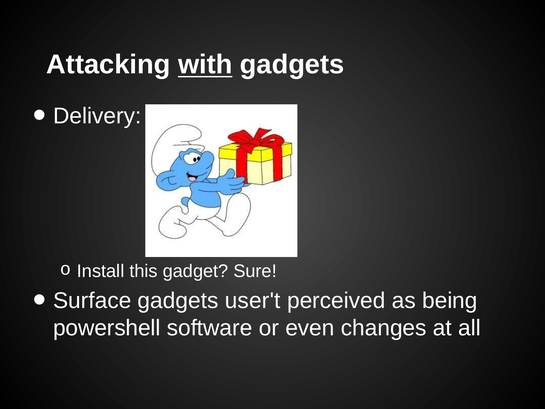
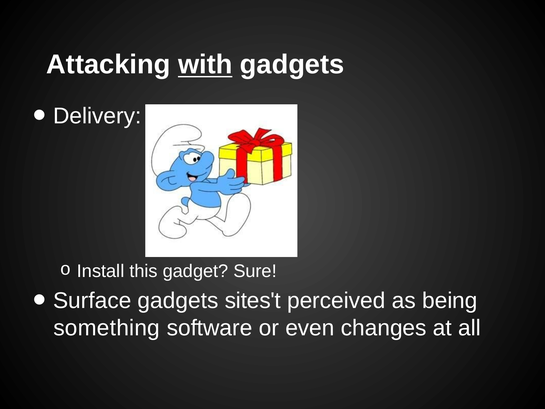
user't: user't -> sites't
powershell: powershell -> something
